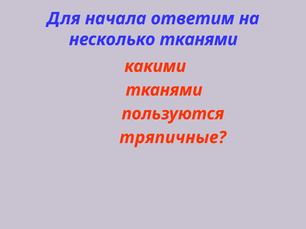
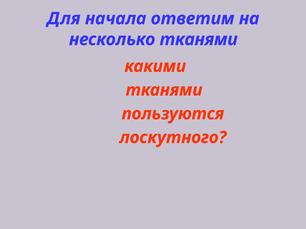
тряпичные: тряпичные -> лоскутного
